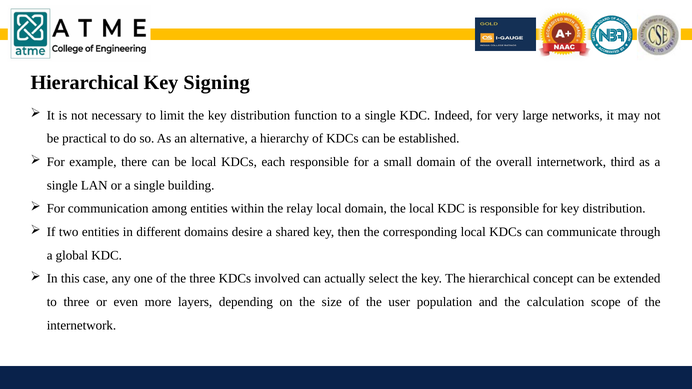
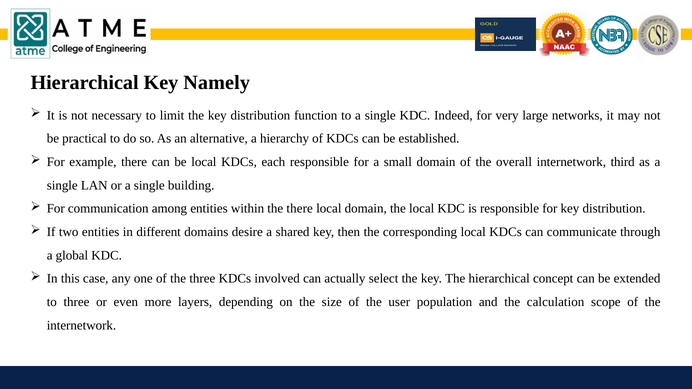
Signing: Signing -> Namely
the relay: relay -> there
